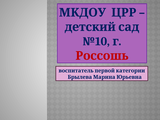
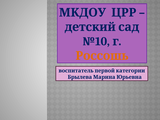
Россошь colour: red -> orange
